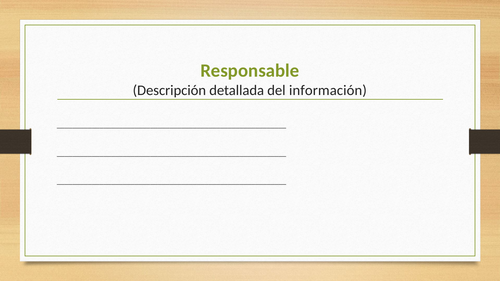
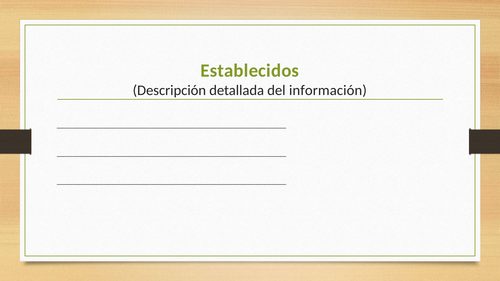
Responsable: Responsable -> Establecidos
